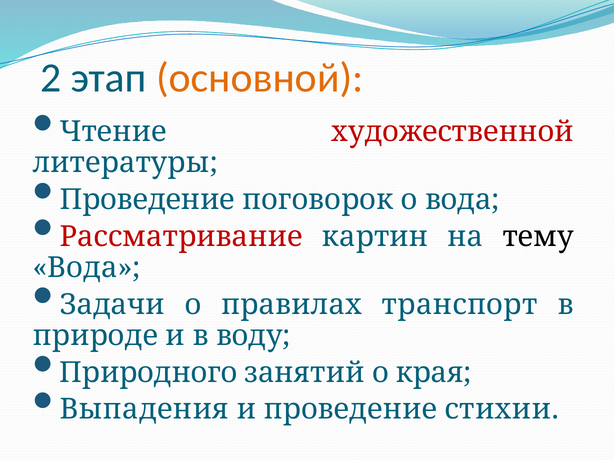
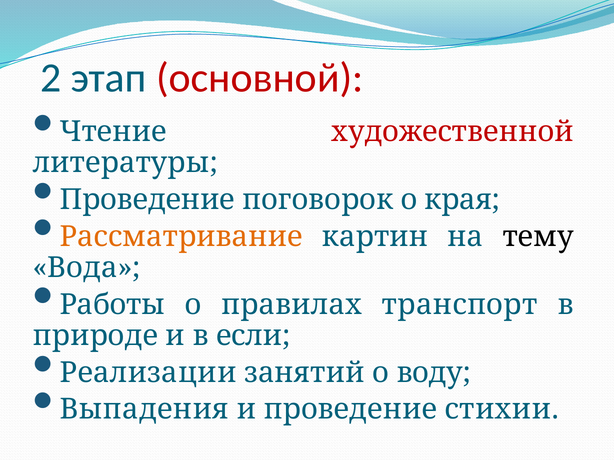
основной colour: orange -> red
о вода: вода -> края
Рассматривание colour: red -> orange
Задачи: Задачи -> Работы
воду: воду -> если
Природного: Природного -> Реализации
края: края -> воду
